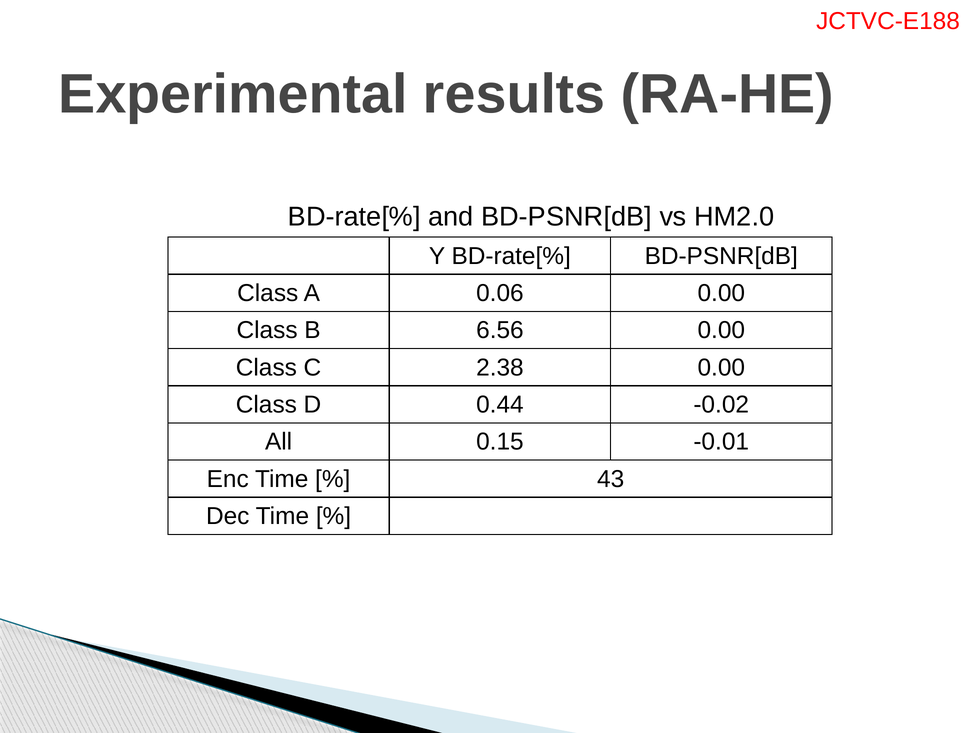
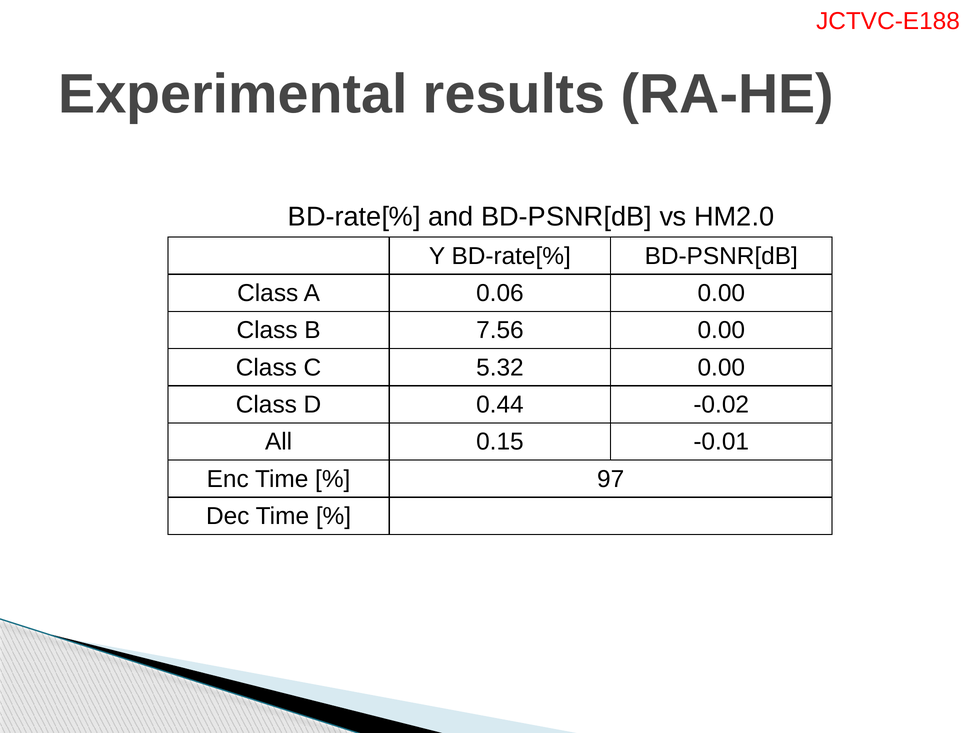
6.56: 6.56 -> 7.56
2.38: 2.38 -> 5.32
43: 43 -> 97
